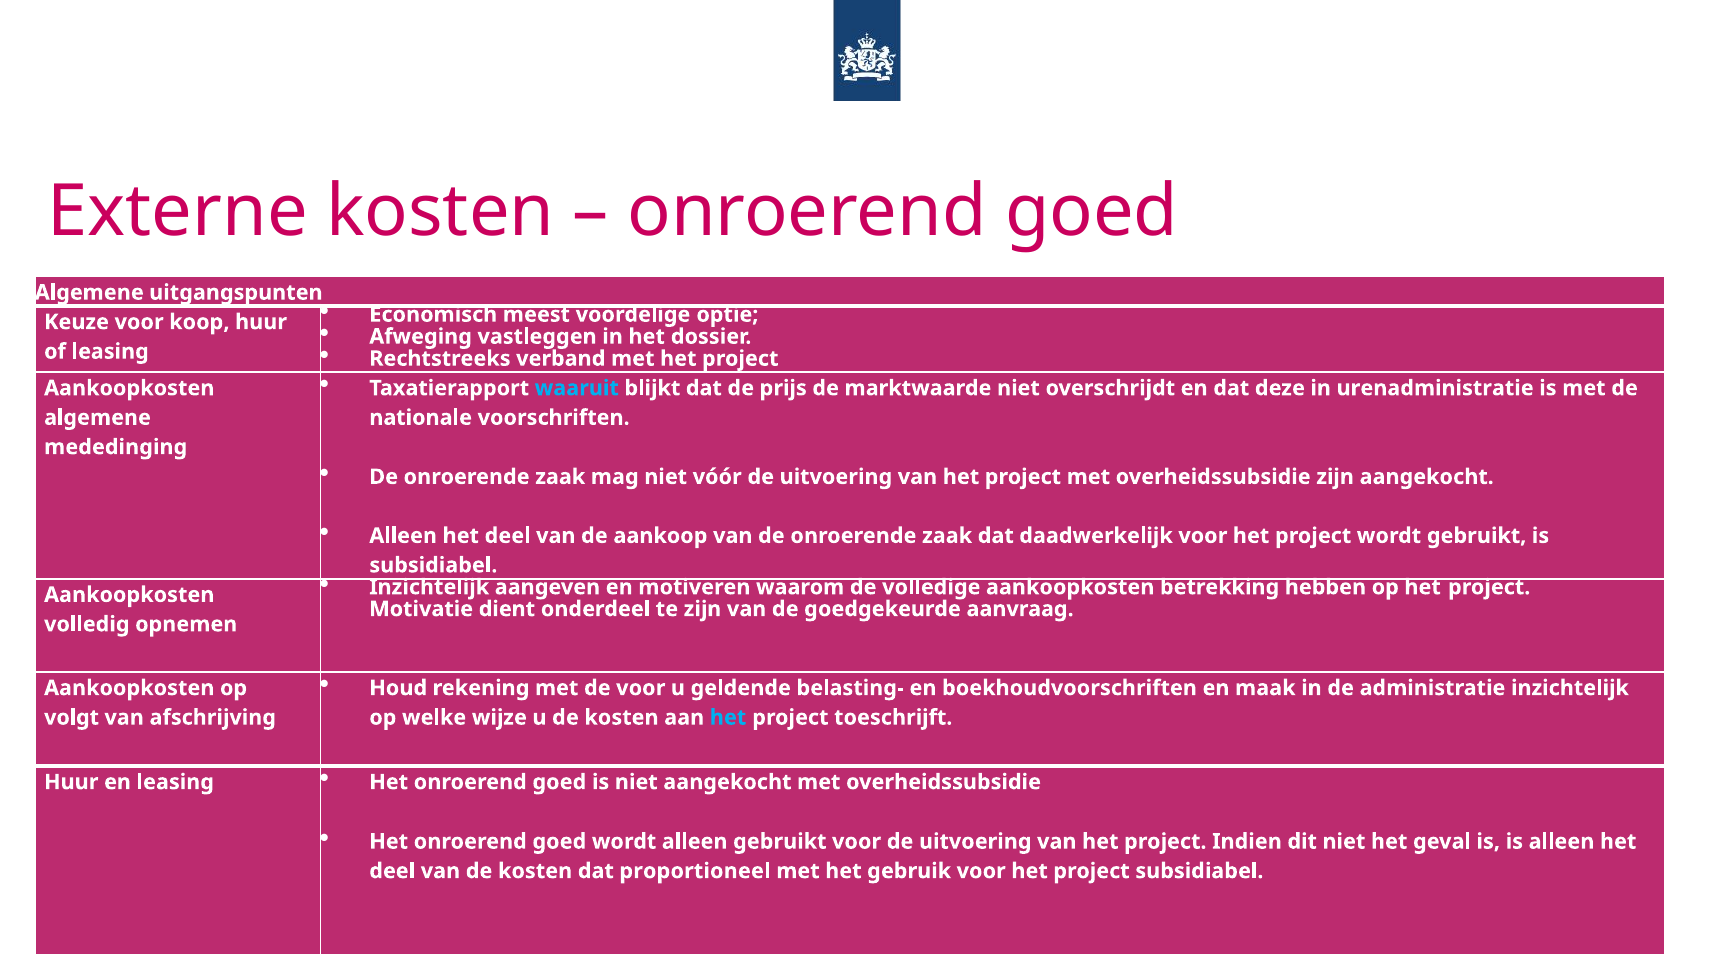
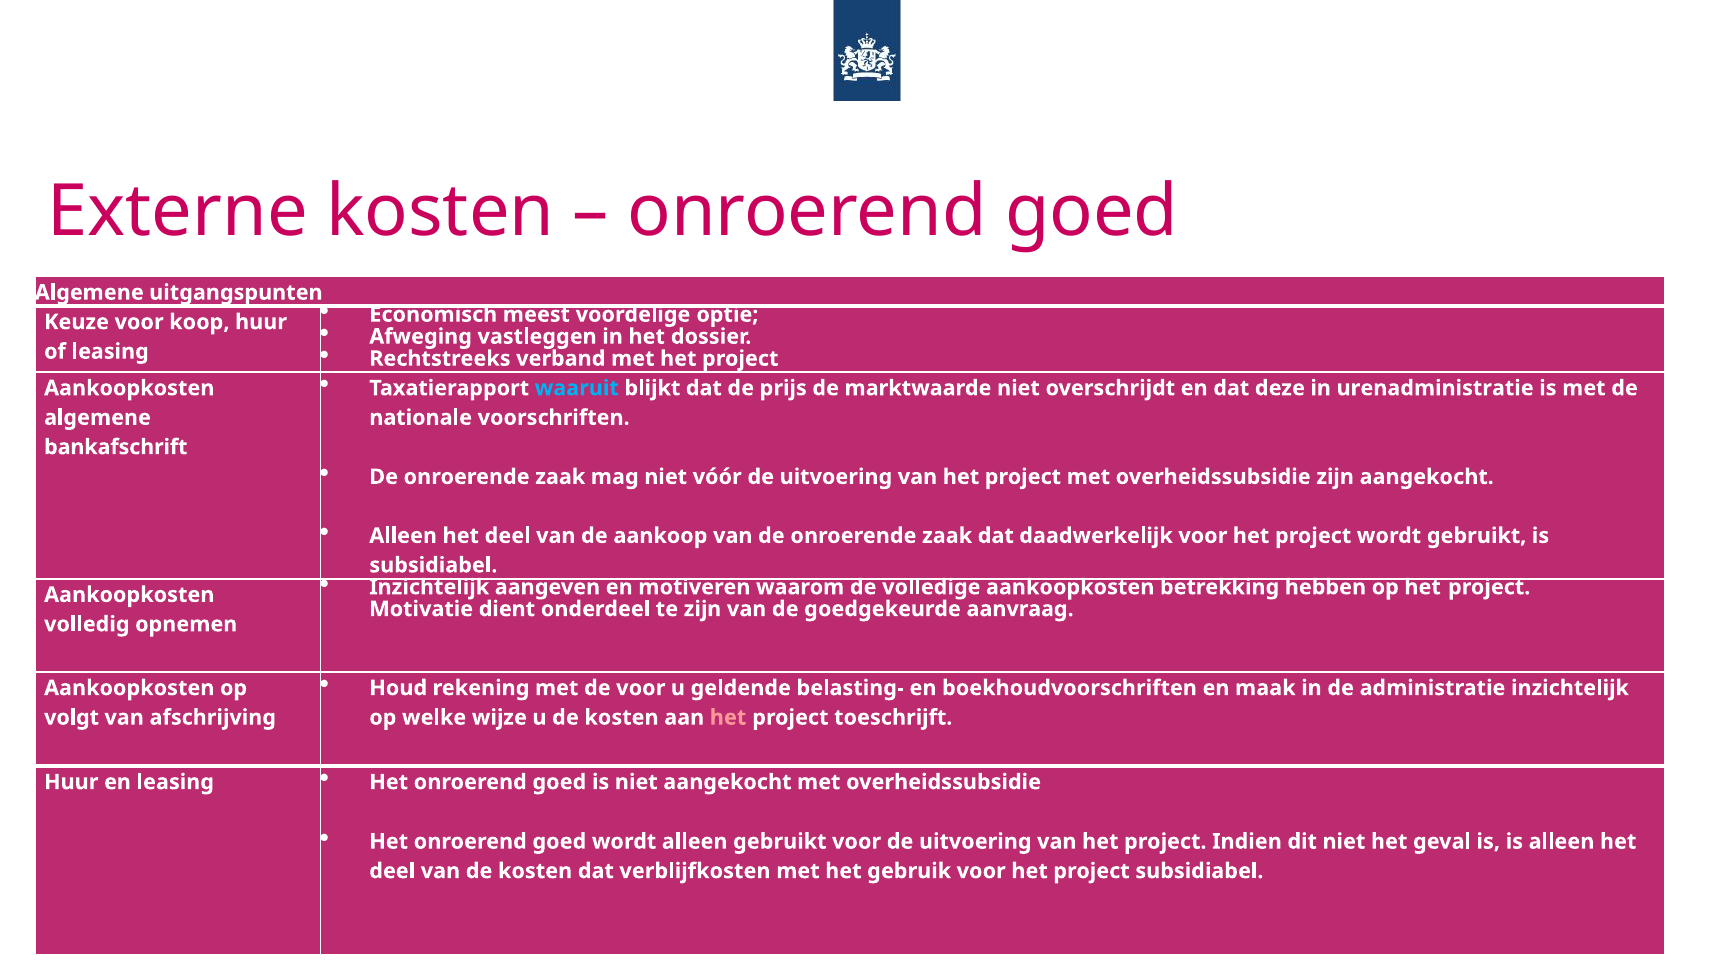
mededinging: mededinging -> bankafschrift
het at (728, 717) colour: light blue -> pink
proportioneel: proportioneel -> verblijfkosten
